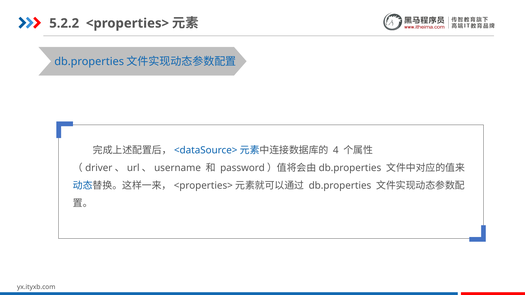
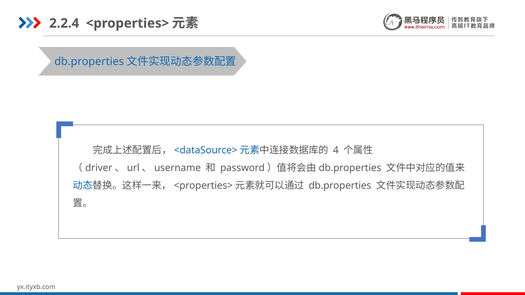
5.2.2: 5.2.2 -> 2.2.4
